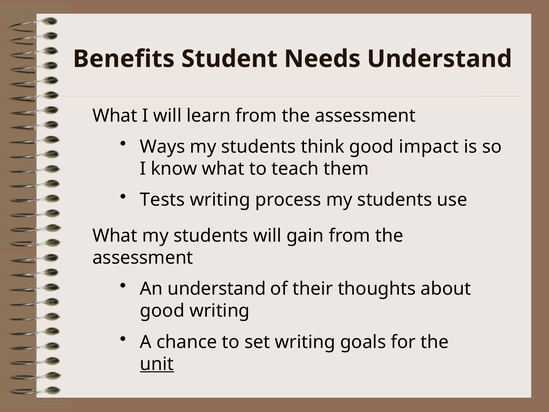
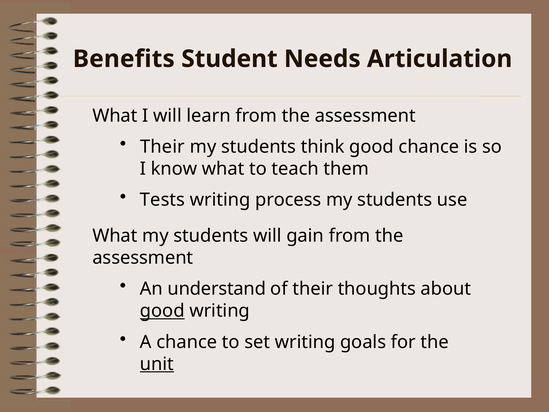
Needs Understand: Understand -> Articulation
Ways at (163, 147): Ways -> Their
good impact: impact -> chance
good at (162, 311) underline: none -> present
